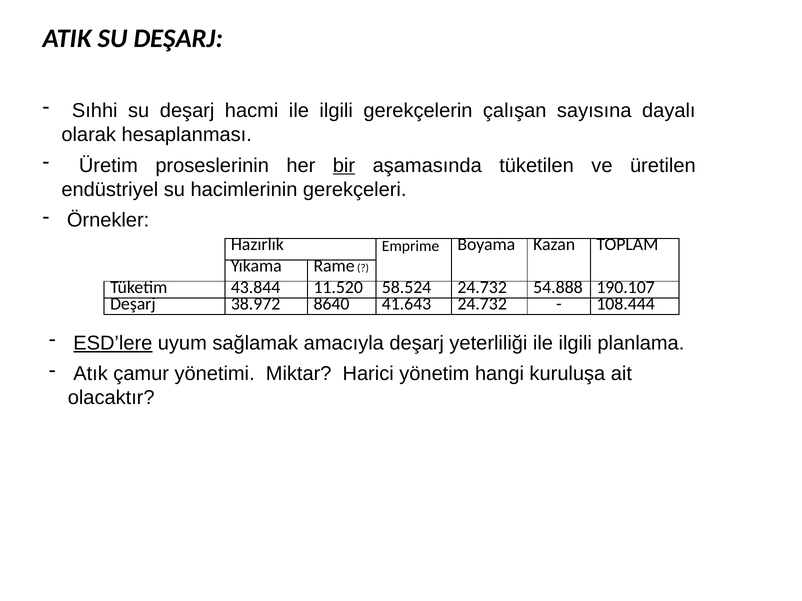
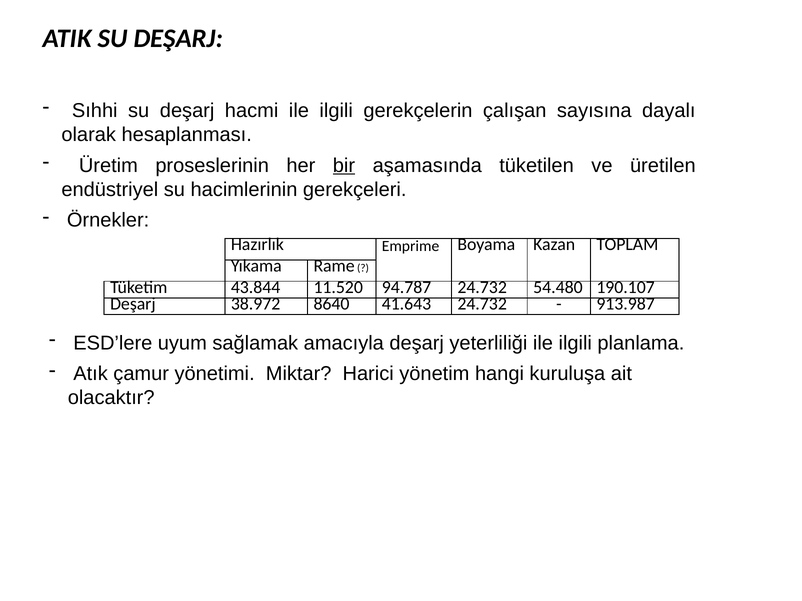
58.524: 58.524 -> 94.787
54.888: 54.888 -> 54.480
108.444: 108.444 -> 913.987
ESD’lere underline: present -> none
